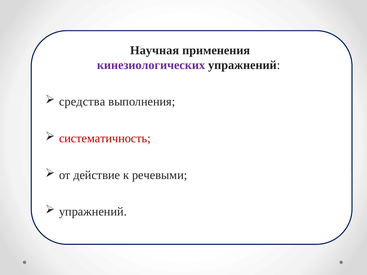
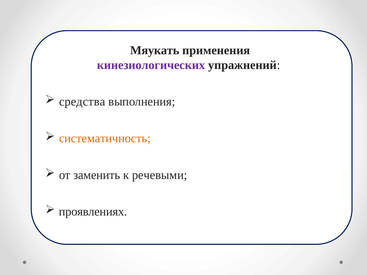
Научная: Научная -> Мяукать
систематичность colour: red -> orange
действие: действие -> заменить
упражнений at (93, 212): упражнений -> проявлениях
